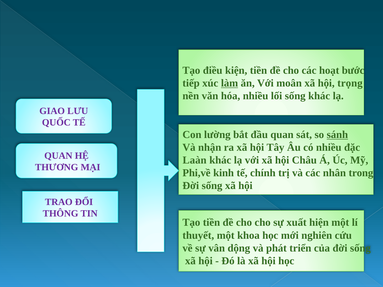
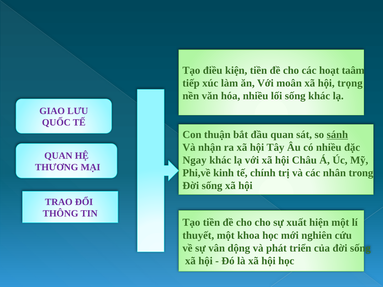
bước: bước -> taâm
làm underline: present -> none
lường: lường -> thuận
Laàn: Laàn -> Ngay
